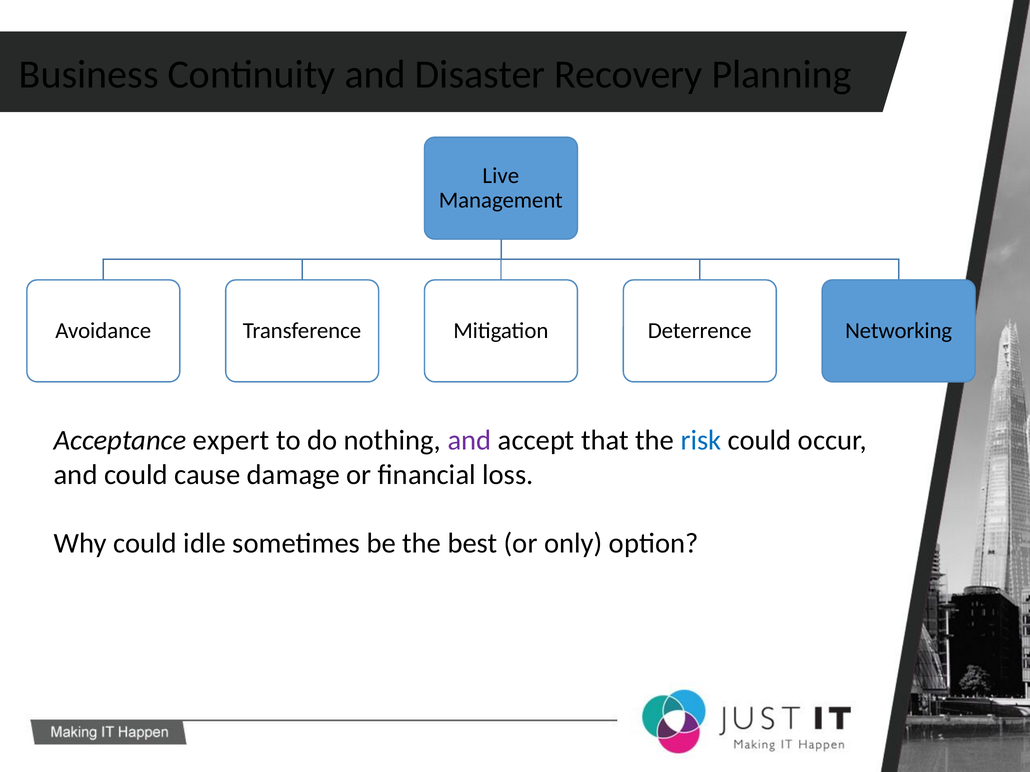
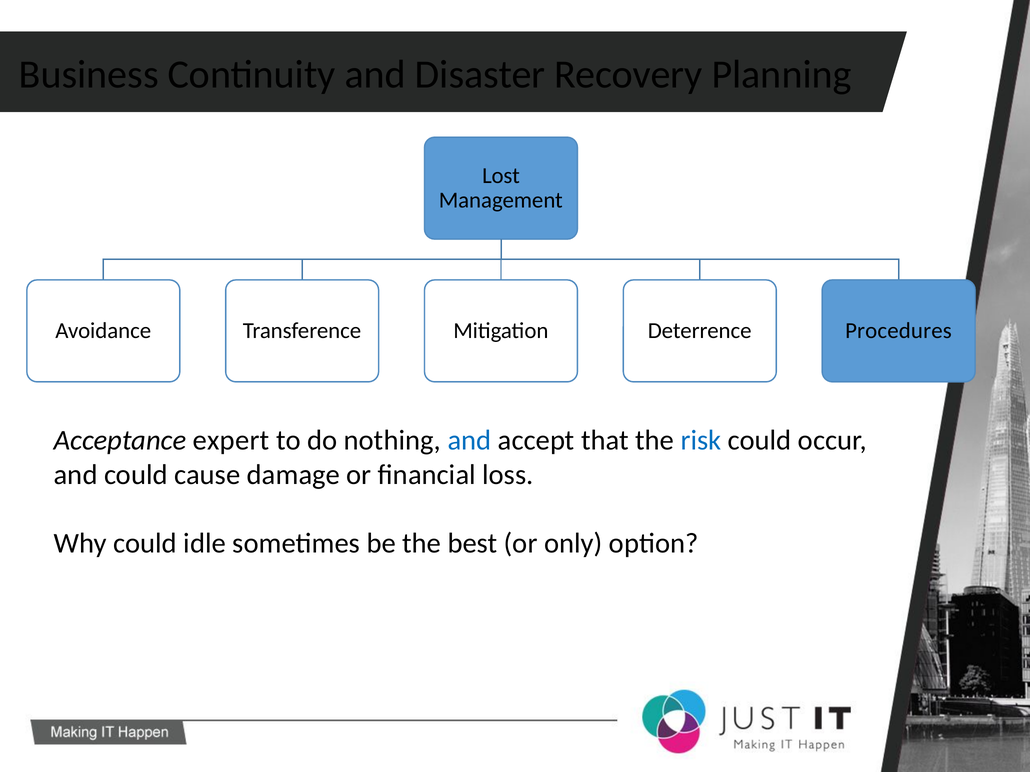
Live: Live -> Lost
Networking: Networking -> Procedures
and at (470, 441) colour: purple -> blue
